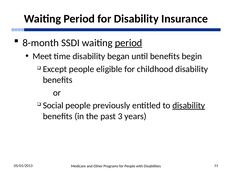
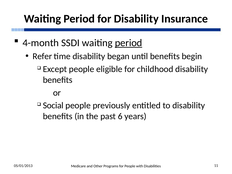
8-month: 8-month -> 4-month
Meet: Meet -> Refer
disability at (189, 105) underline: present -> none
3: 3 -> 6
